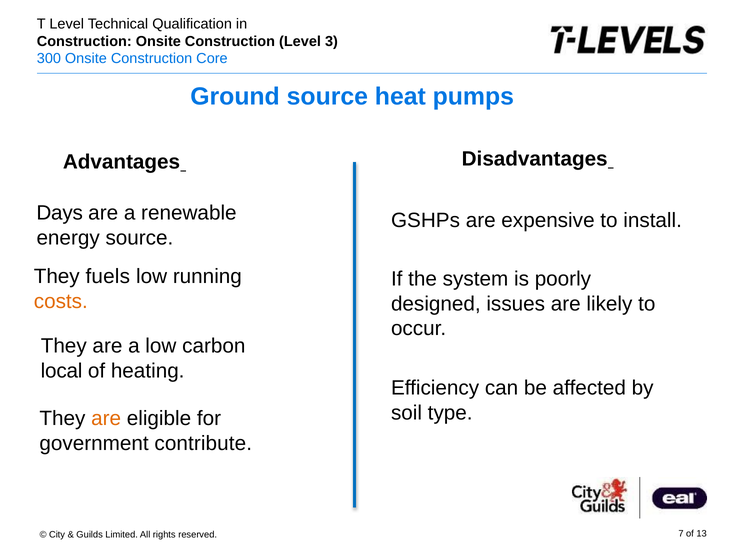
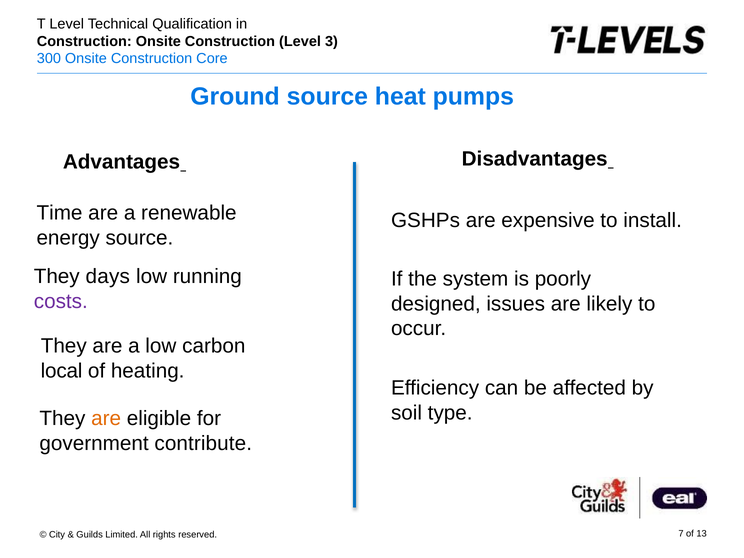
Days: Days -> Time
fuels: fuels -> days
costs colour: orange -> purple
